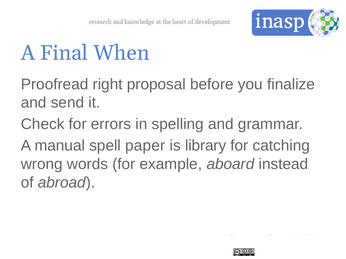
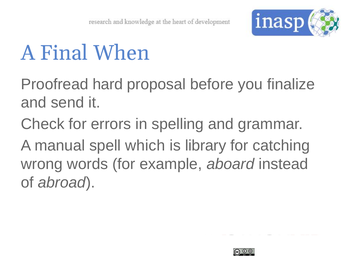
right: right -> hard
paper: paper -> which
